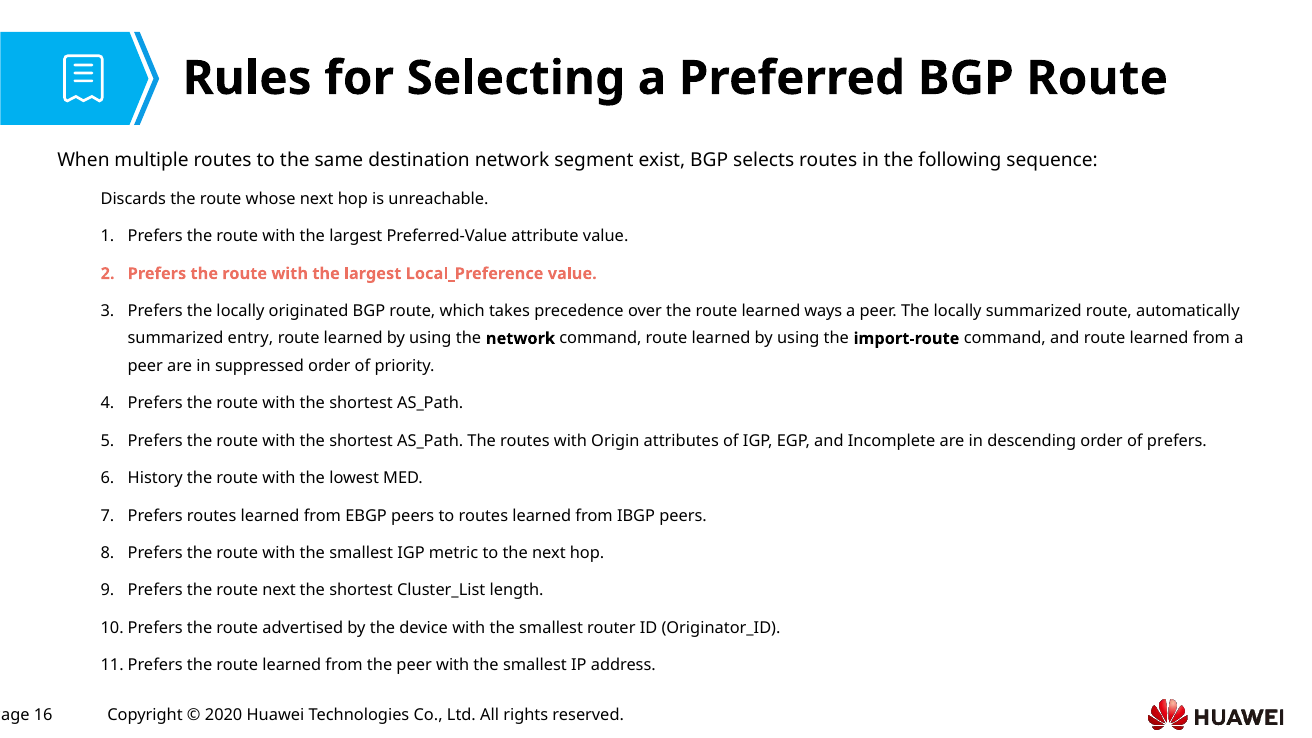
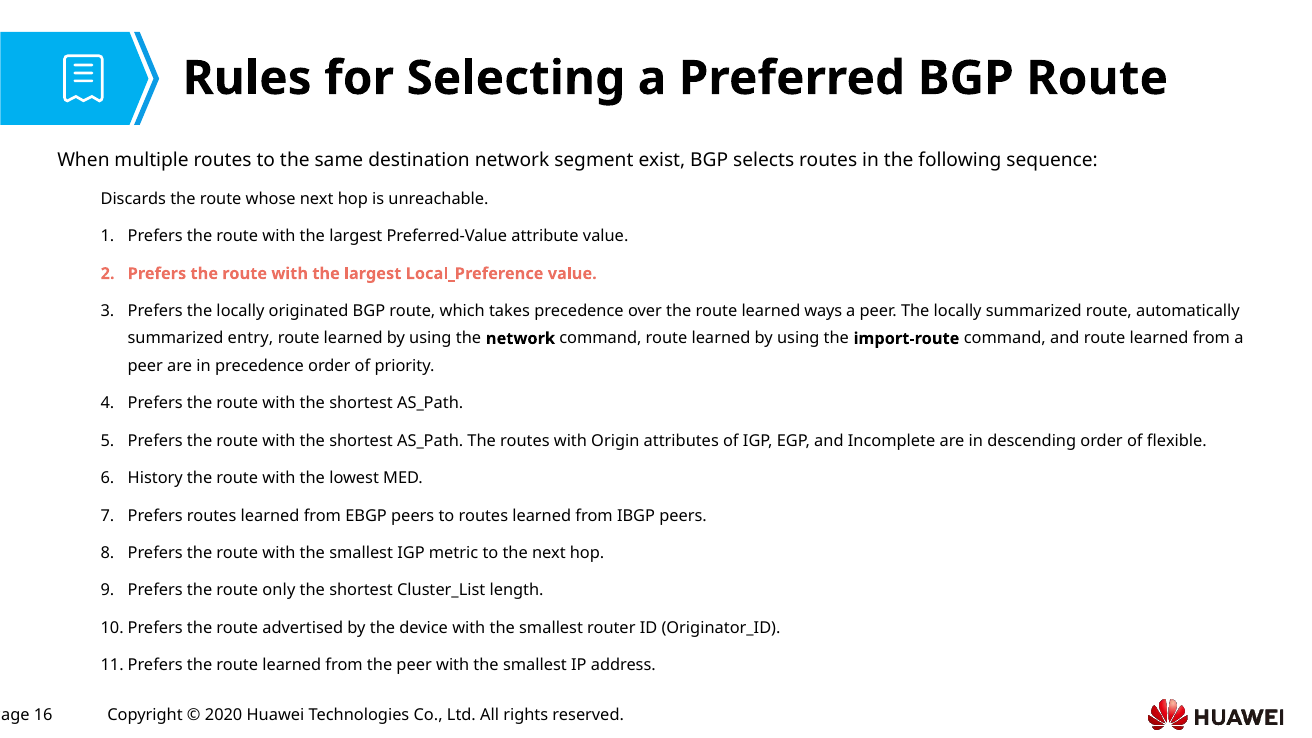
in suppressed: suppressed -> precedence
of prefers: prefers -> flexible
route next: next -> only
